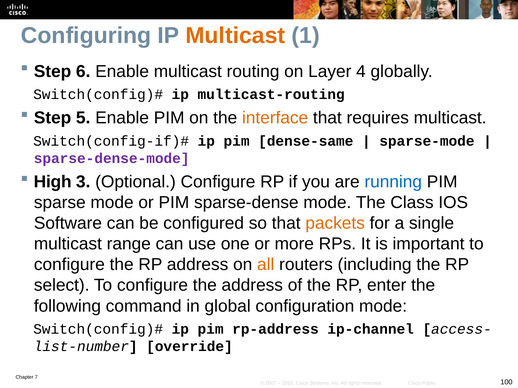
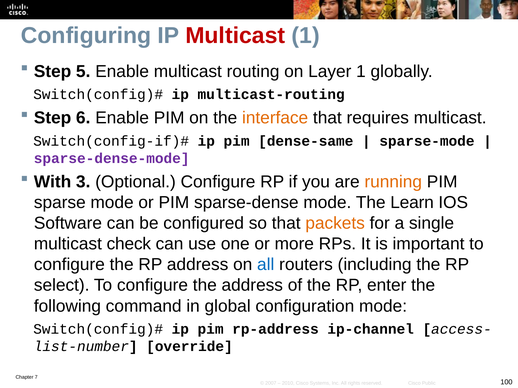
Multicast at (235, 36) colour: orange -> red
6: 6 -> 5
Layer 4: 4 -> 1
5: 5 -> 6
High: High -> With
running colour: blue -> orange
Class: Class -> Learn
range: range -> check
all at (266, 265) colour: orange -> blue
